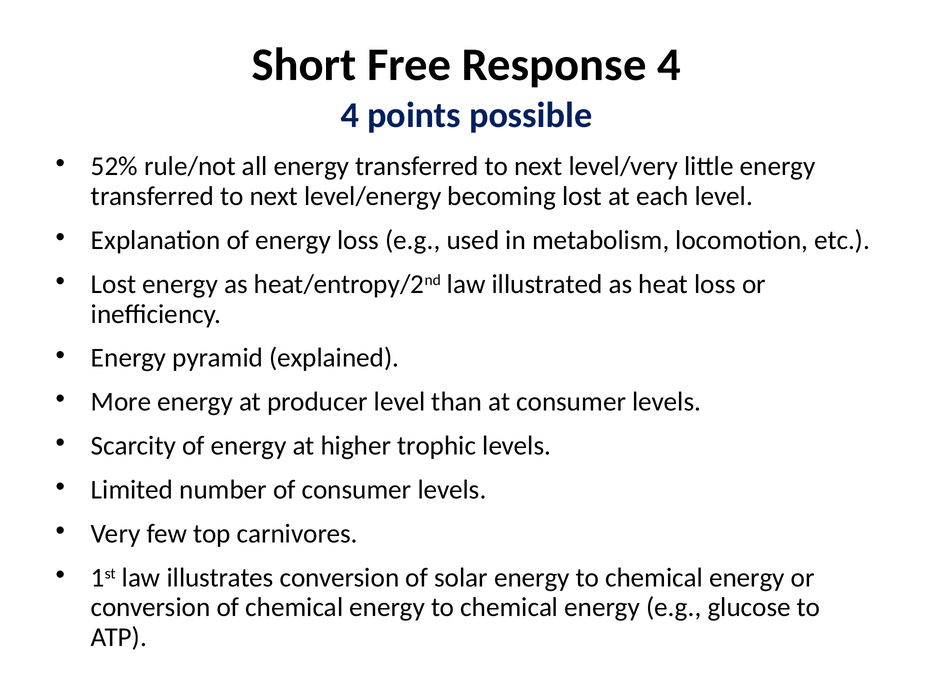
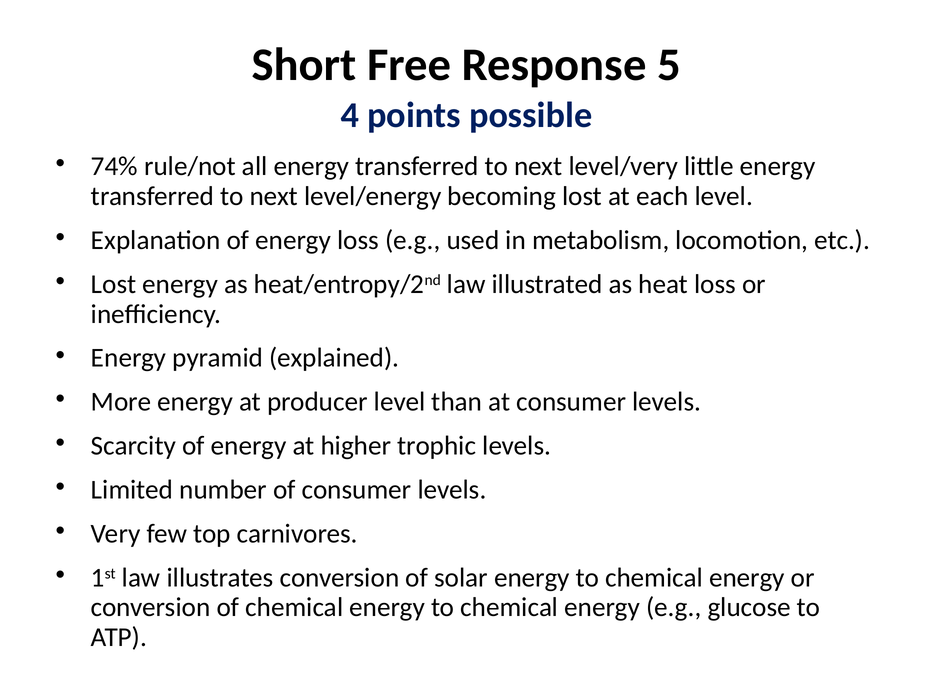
Response 4: 4 -> 5
52%: 52% -> 74%
